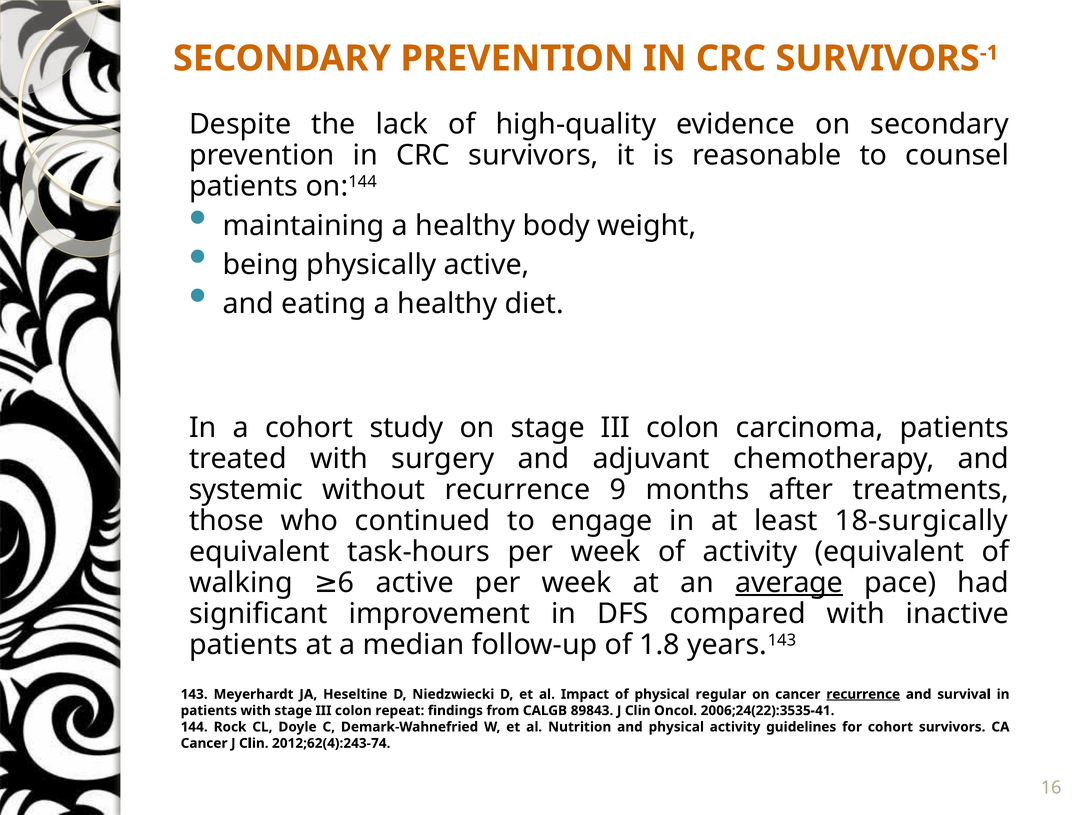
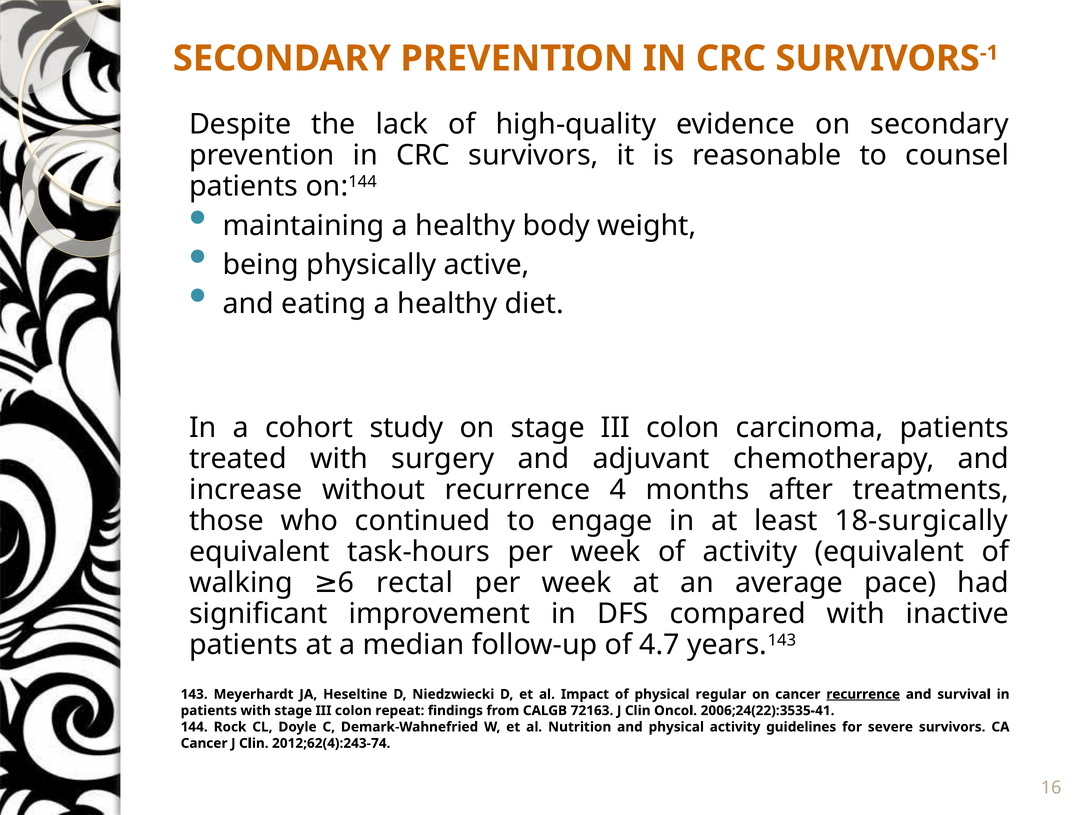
systemic: systemic -> increase
9: 9 -> 4
6 active: active -> rectal
average underline: present -> none
1.8: 1.8 -> 4.7
89843: 89843 -> 72163
for cohort: cohort -> severe
